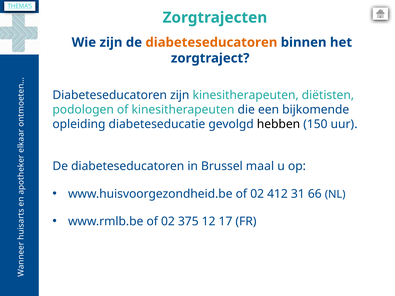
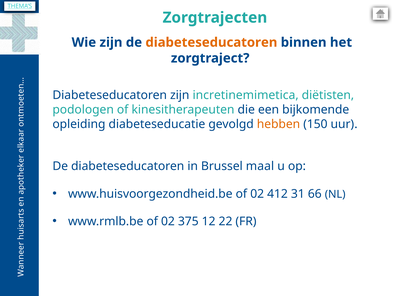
zijn kinesitherapeuten: kinesitherapeuten -> incretinemimetica
hebben colour: black -> orange
17: 17 -> 22
